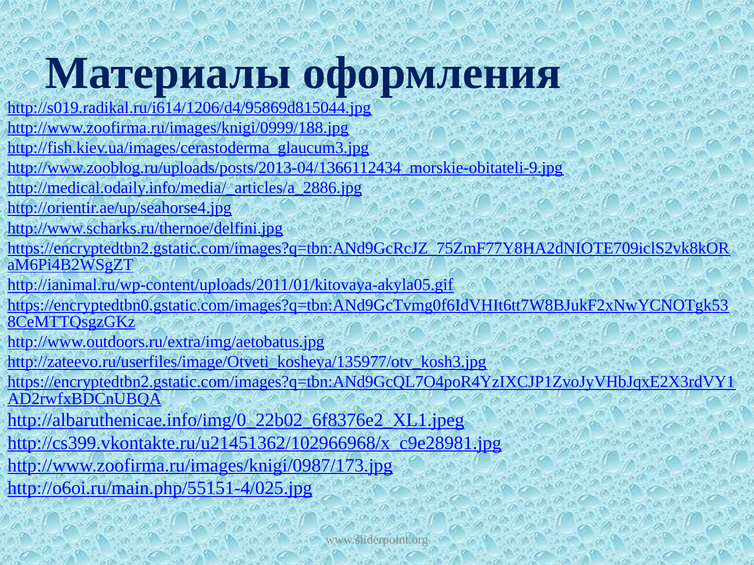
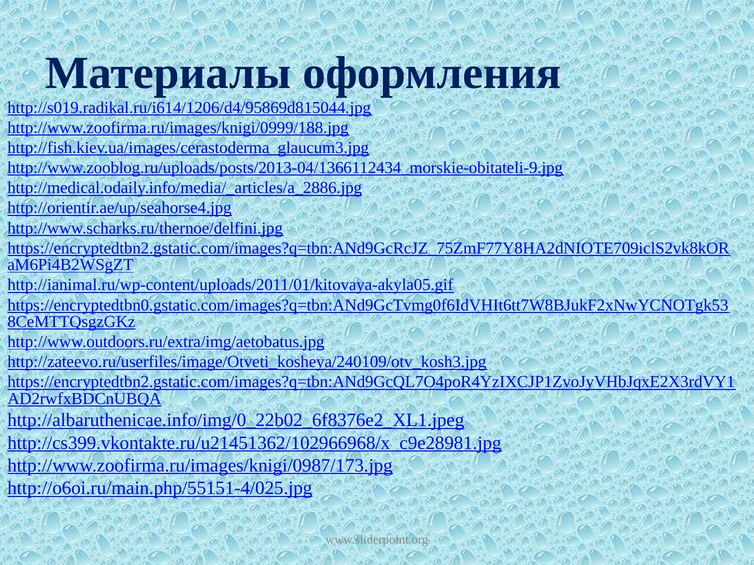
http://zateevo.ru/userfiles/image/Otveti_kosheya/135977/otv_kosh3.jpg: http://zateevo.ru/userfiles/image/Otveti_kosheya/135977/otv_kosh3.jpg -> http://zateevo.ru/userfiles/image/Otveti_kosheya/240109/otv_kosh3.jpg
